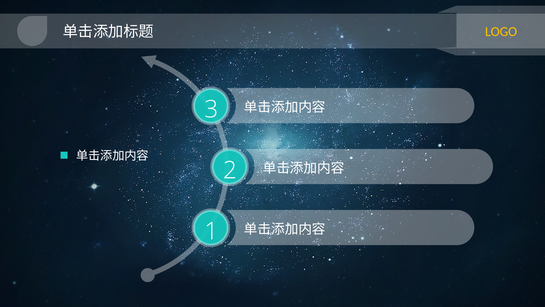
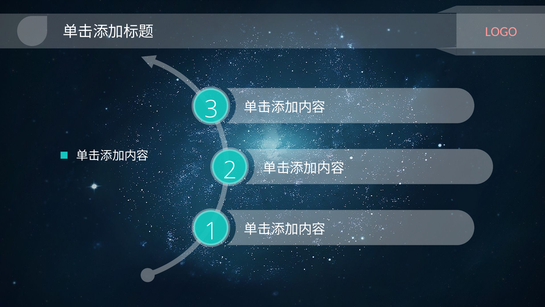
LOGO colour: yellow -> pink
